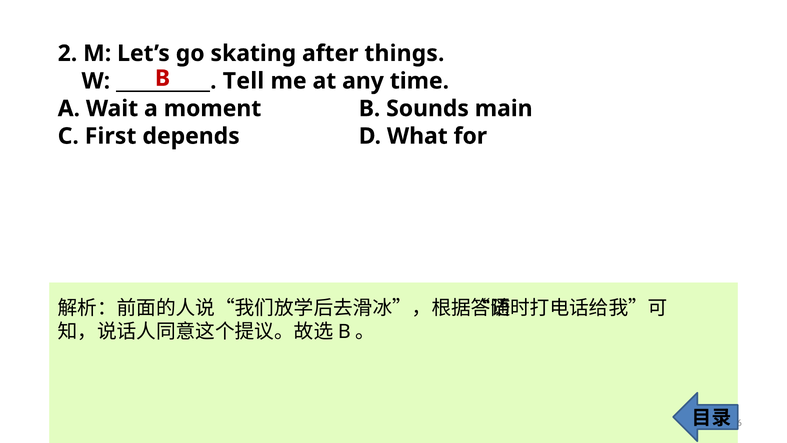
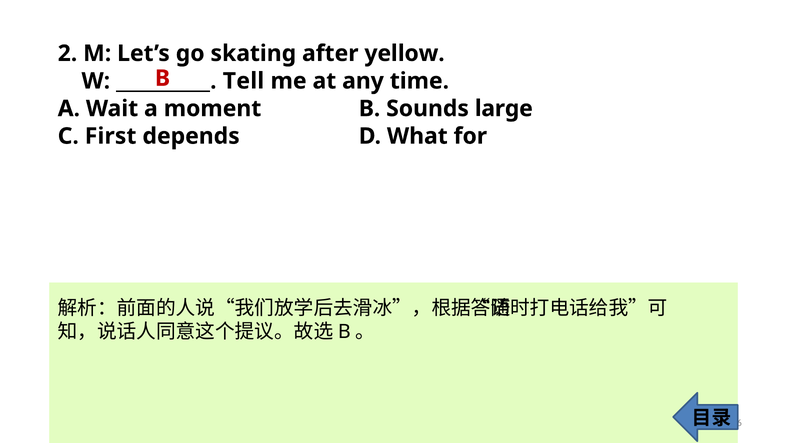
things: things -> yellow
main: main -> large
